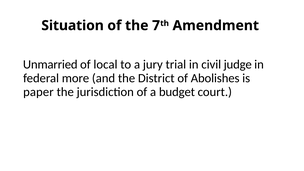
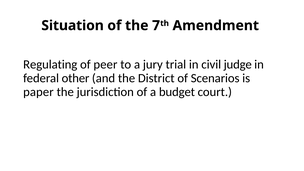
Unmarried: Unmarried -> Regulating
local: local -> peer
more: more -> other
Abolishes: Abolishes -> Scenarios
